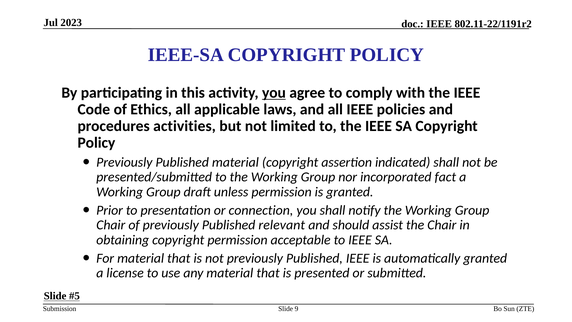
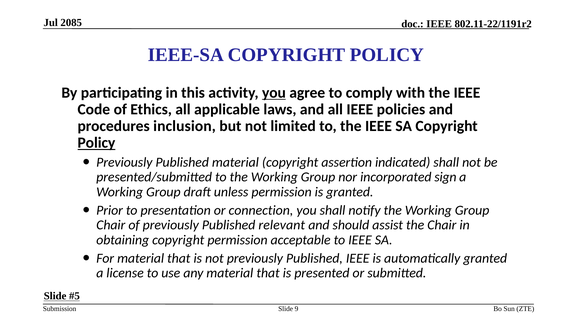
2023: 2023 -> 2085
activities: activities -> inclusion
Policy at (96, 143) underline: none -> present
fact: fact -> sign
